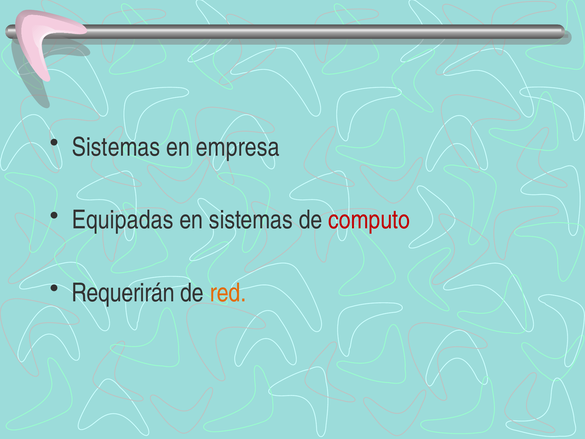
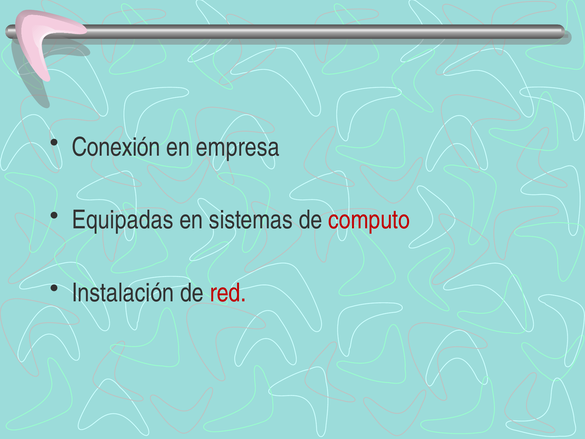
Sistemas at (116, 147): Sistemas -> Conexión
Requerirán: Requerirán -> Instalación
red colour: orange -> red
